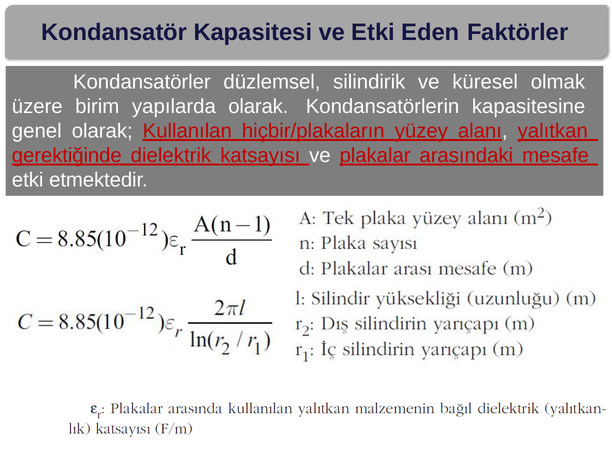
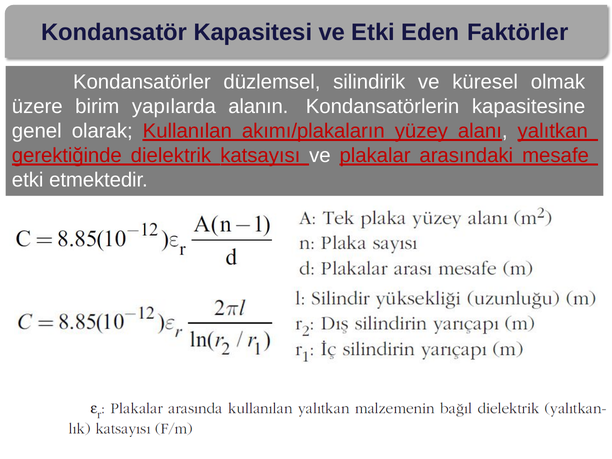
yapılarda olarak: olarak -> alanın
hiçbir/plakaların: hiçbir/plakaların -> akımı/plakaların
